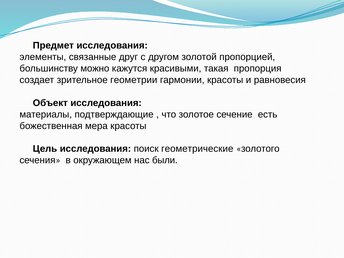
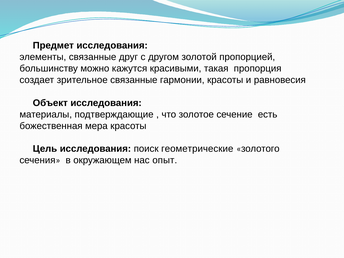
зрительное геометрии: геометрии -> связанные
были: были -> опыт
